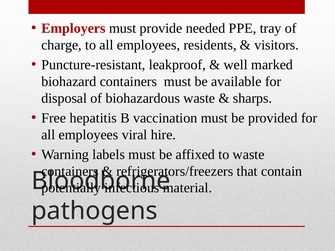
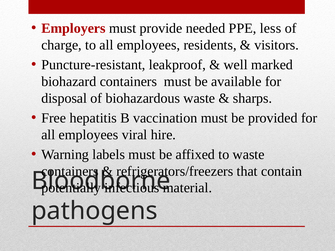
tray: tray -> less
